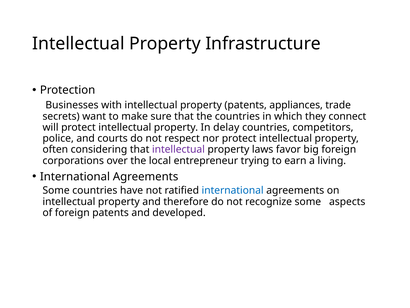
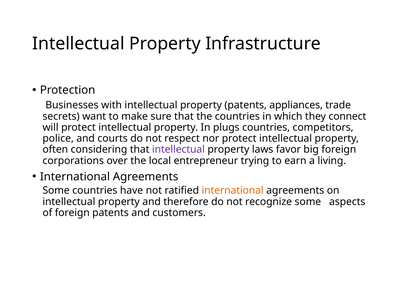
delay: delay -> plugs
international at (233, 190) colour: blue -> orange
developed: developed -> customers
